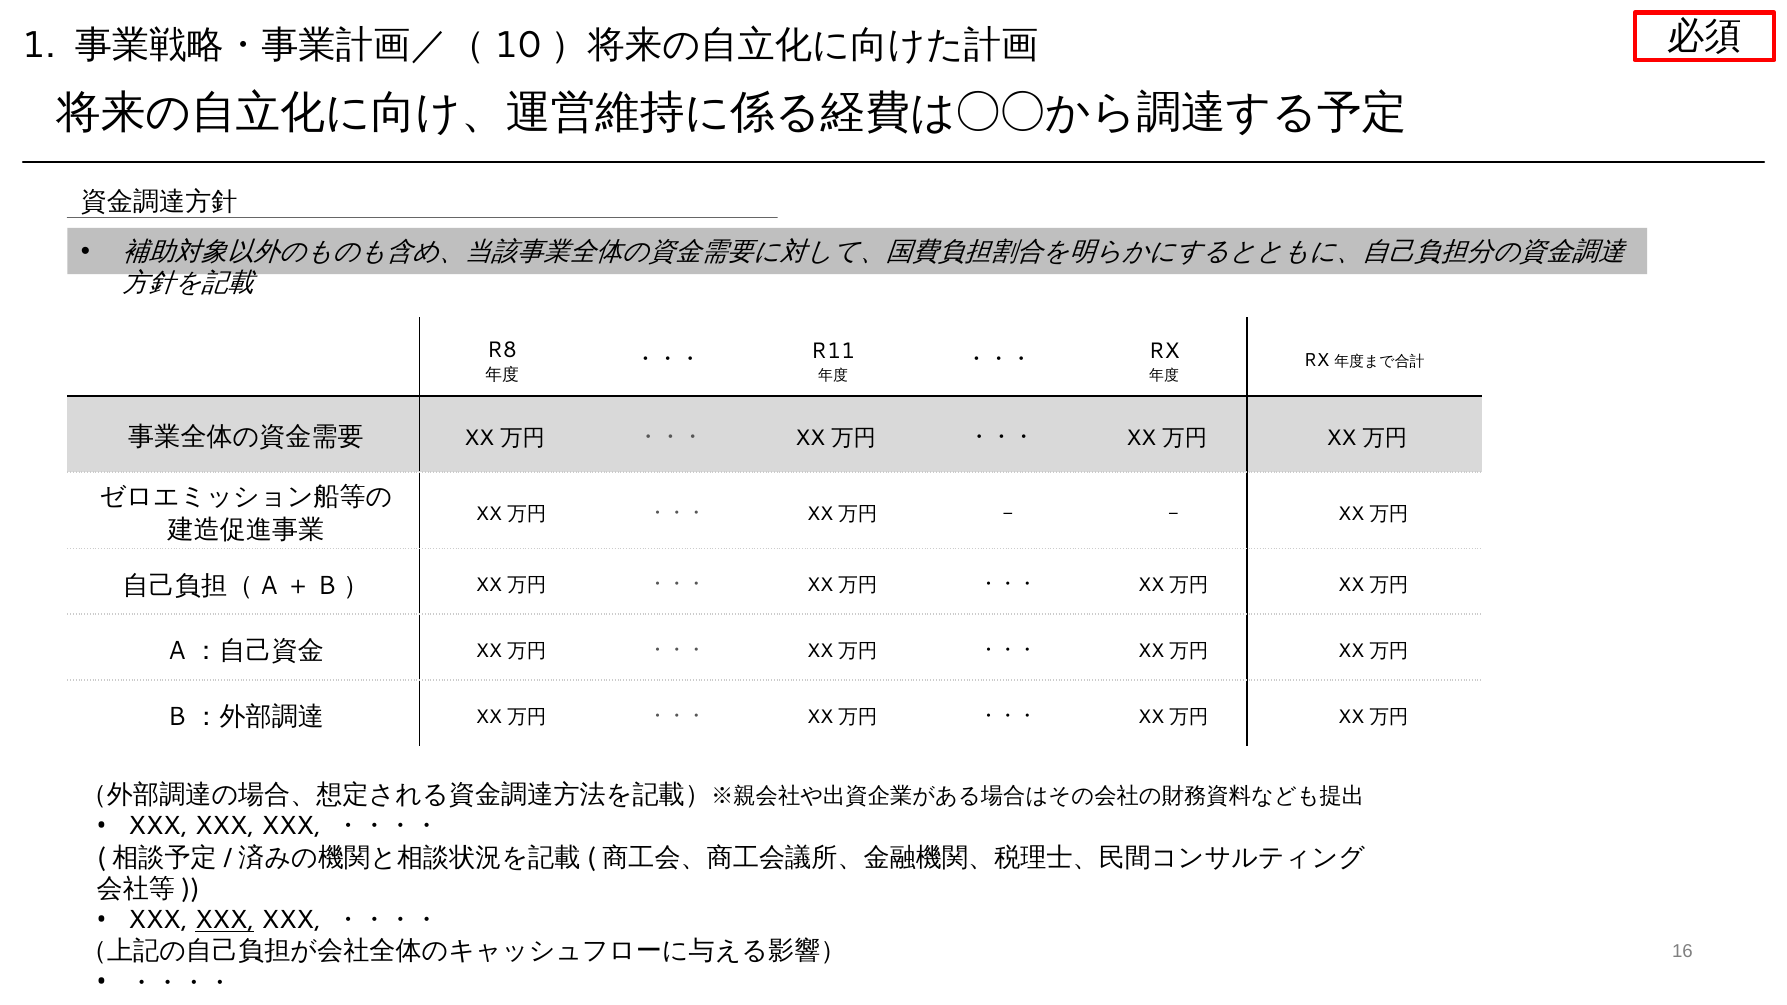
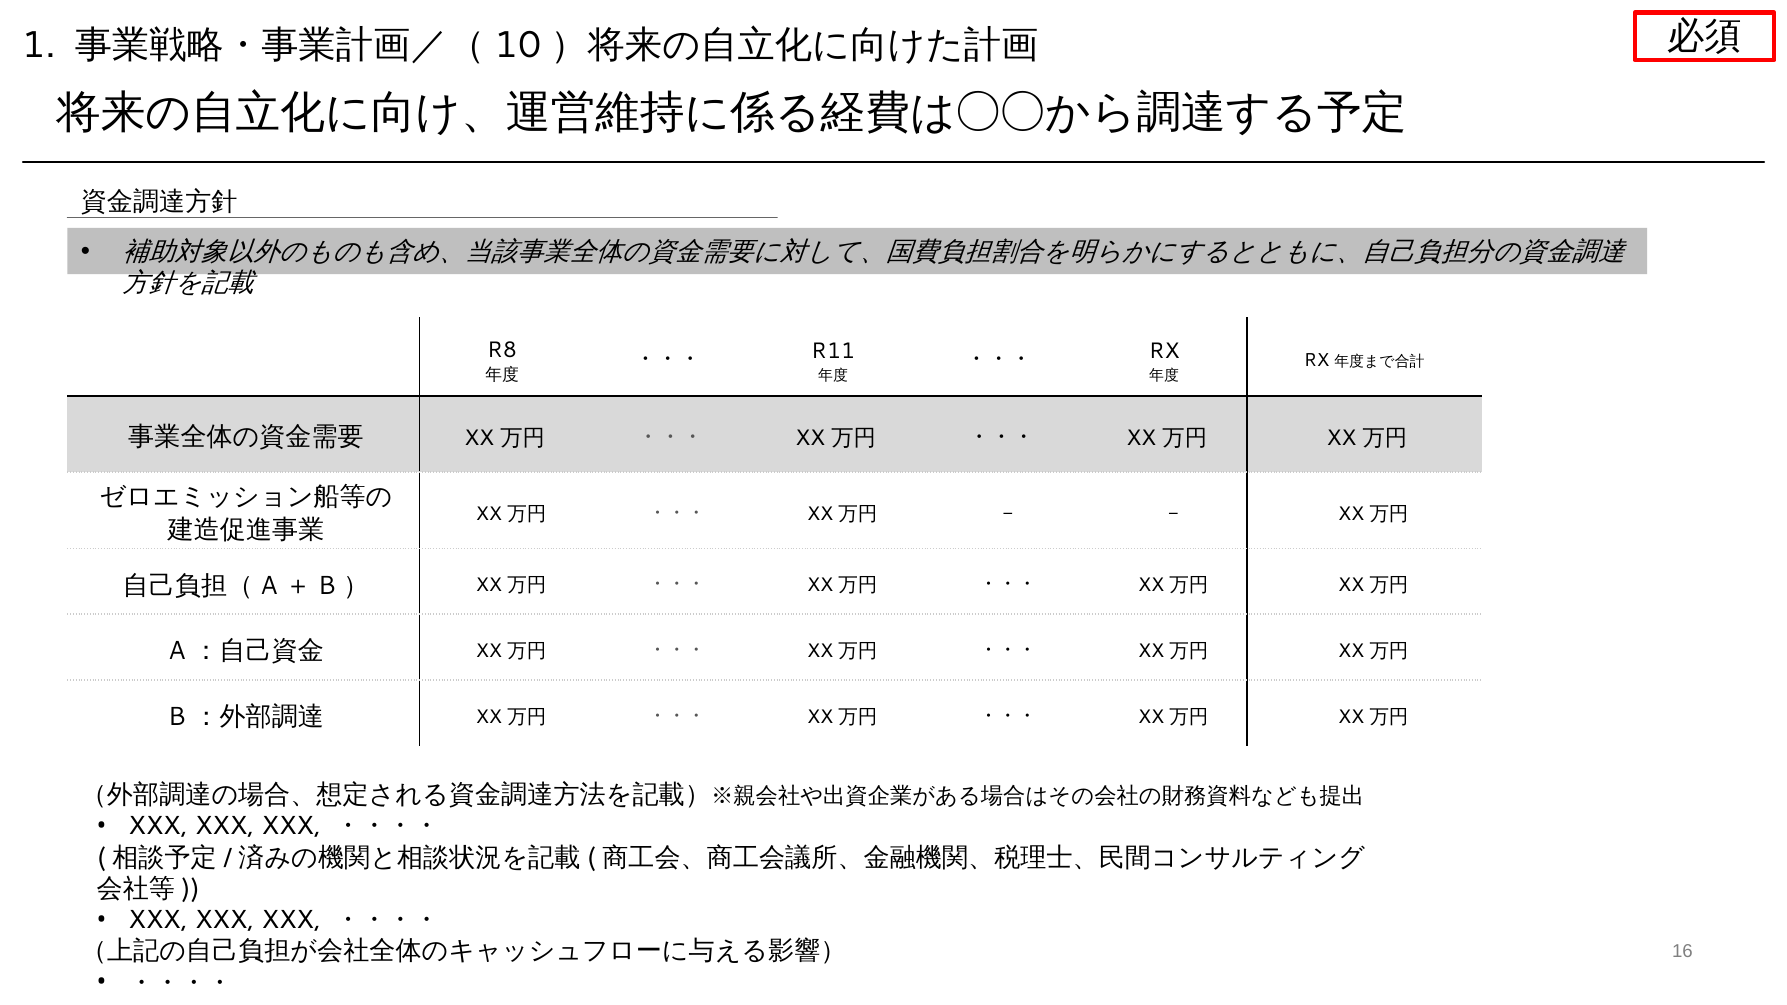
XXX at (225, 920) underline: present -> none
